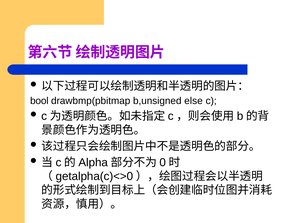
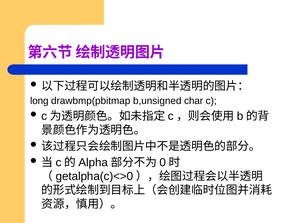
bool: bool -> long
else: else -> char
